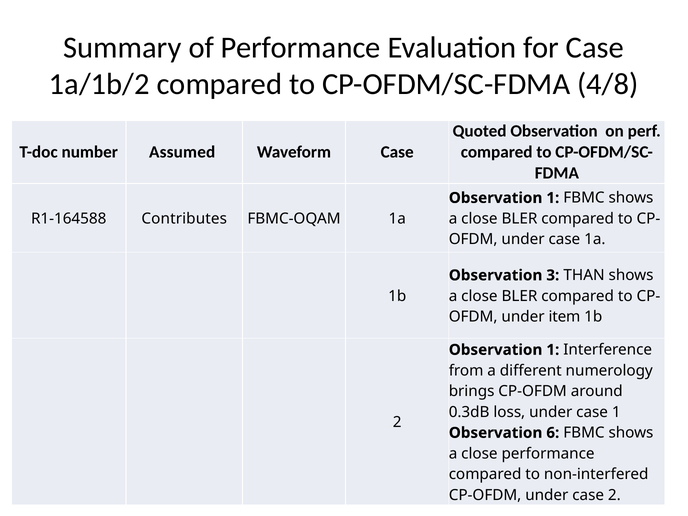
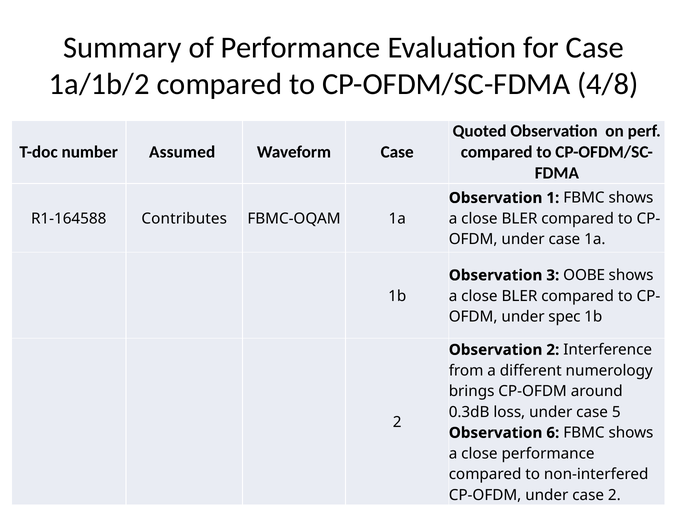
THAN: THAN -> OOBE
item: item -> spec
1 at (553, 350): 1 -> 2
case 1: 1 -> 5
